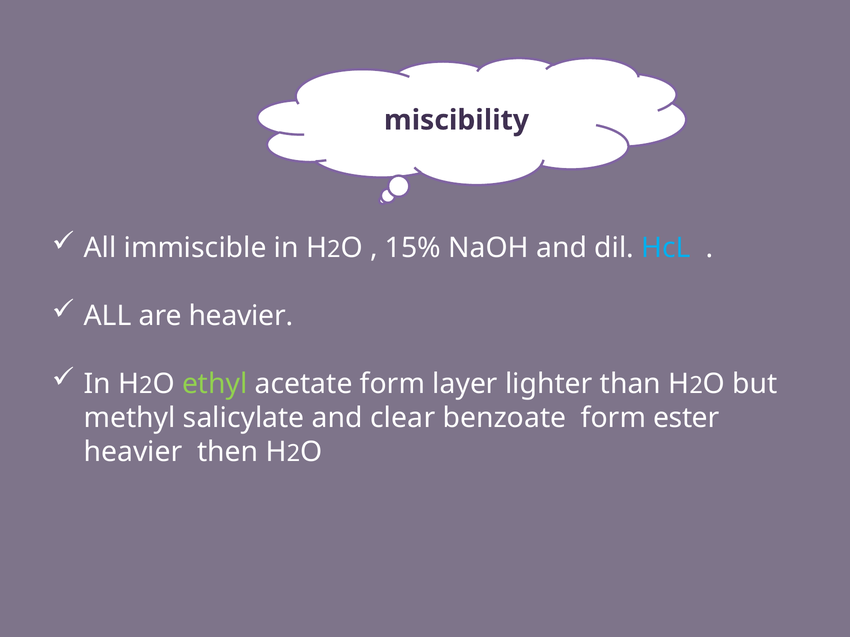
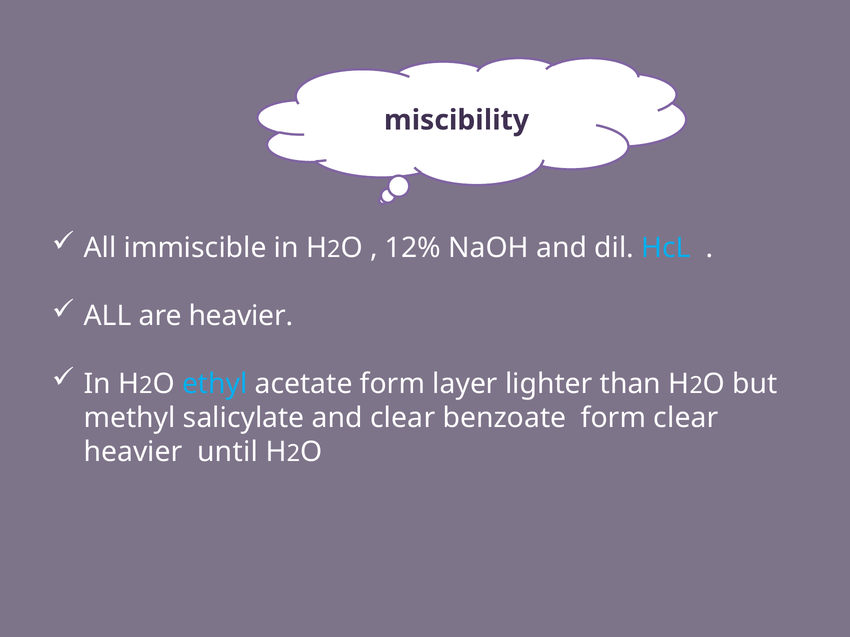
15%: 15% -> 12%
ethyl colour: light green -> light blue
form ester: ester -> clear
then: then -> until
